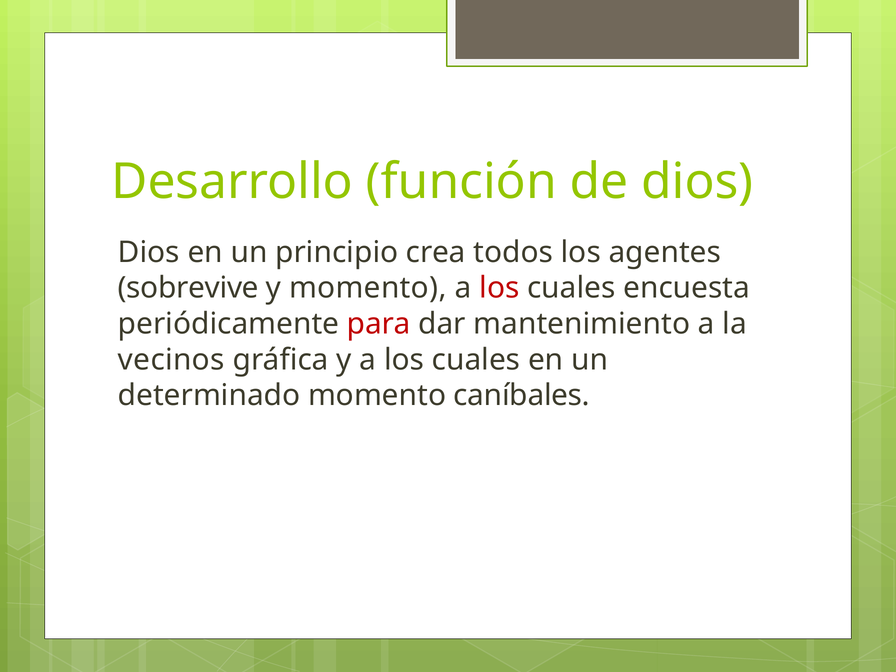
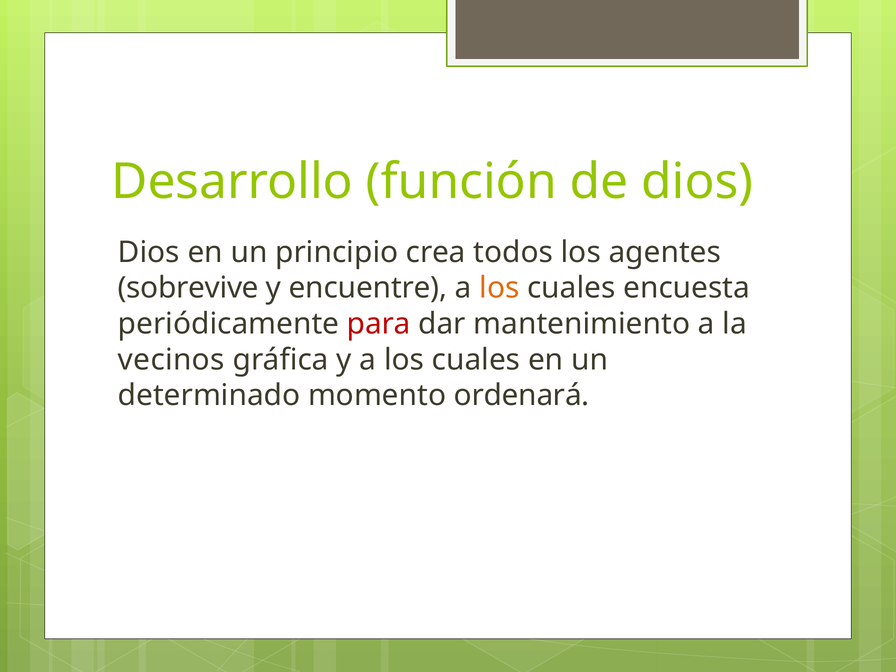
y momento: momento -> encuentre
los at (499, 288) colour: red -> orange
caníbales: caníbales -> ordenará
